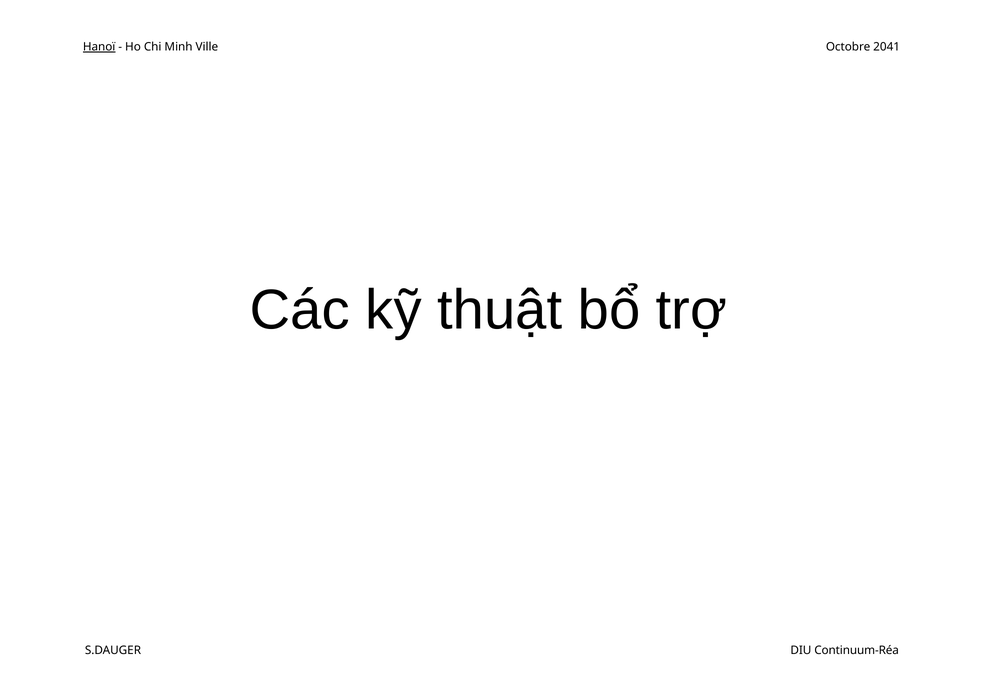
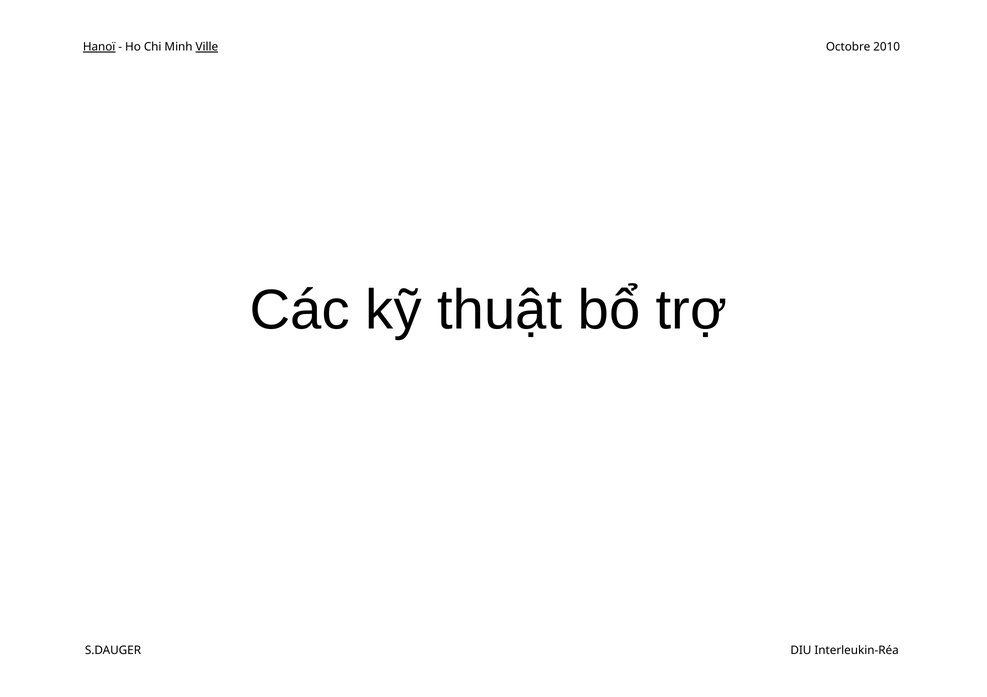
Ville underline: none -> present
2041: 2041 -> 2010
Continuum-Réa: Continuum-Réa -> Interleukin-Réa
